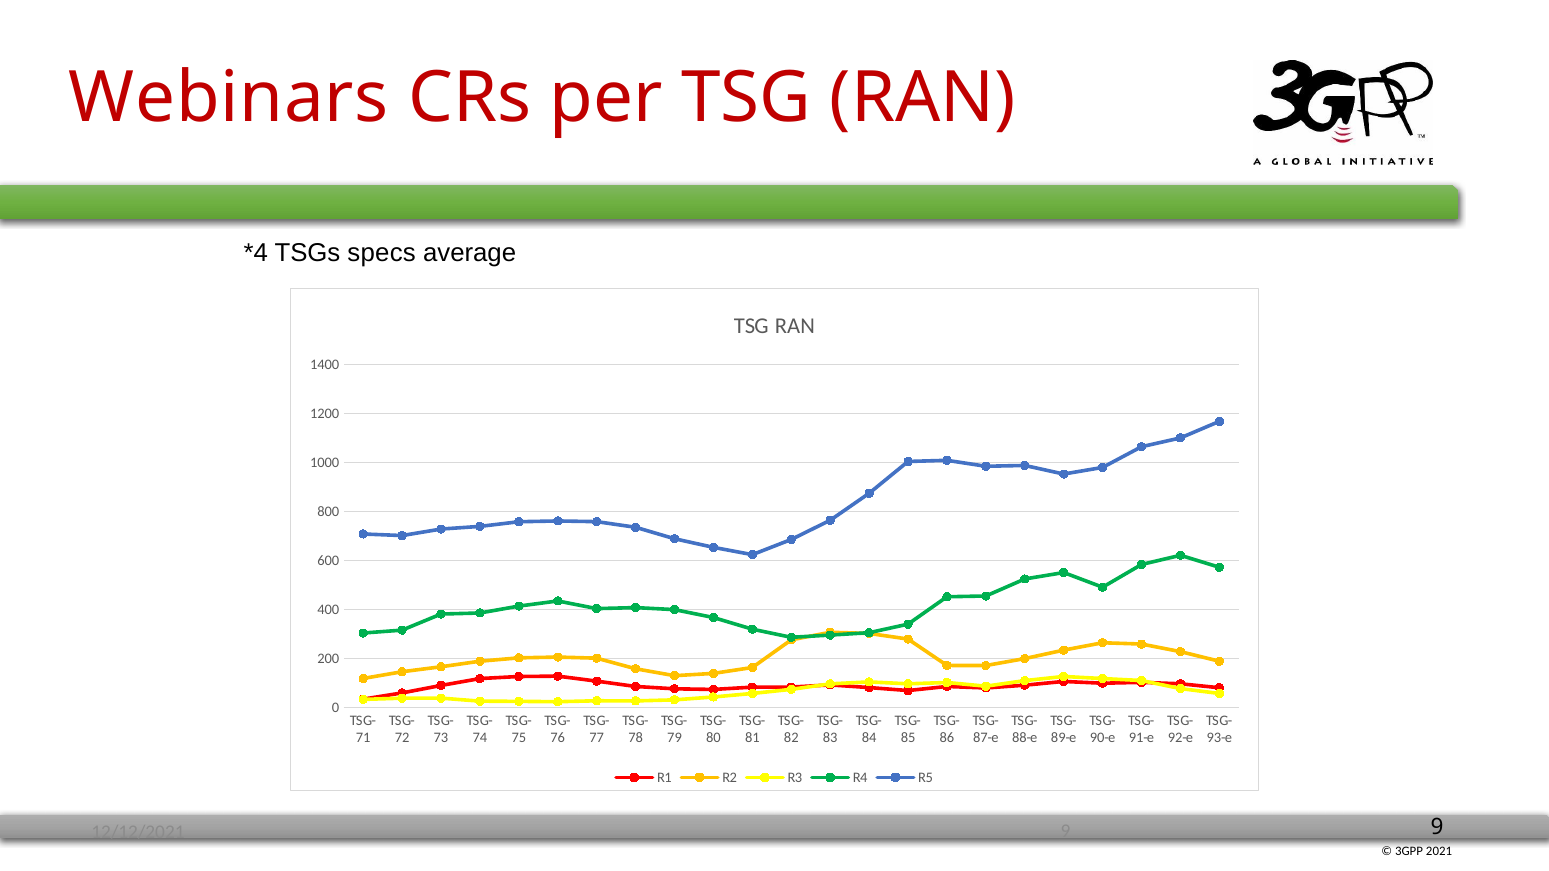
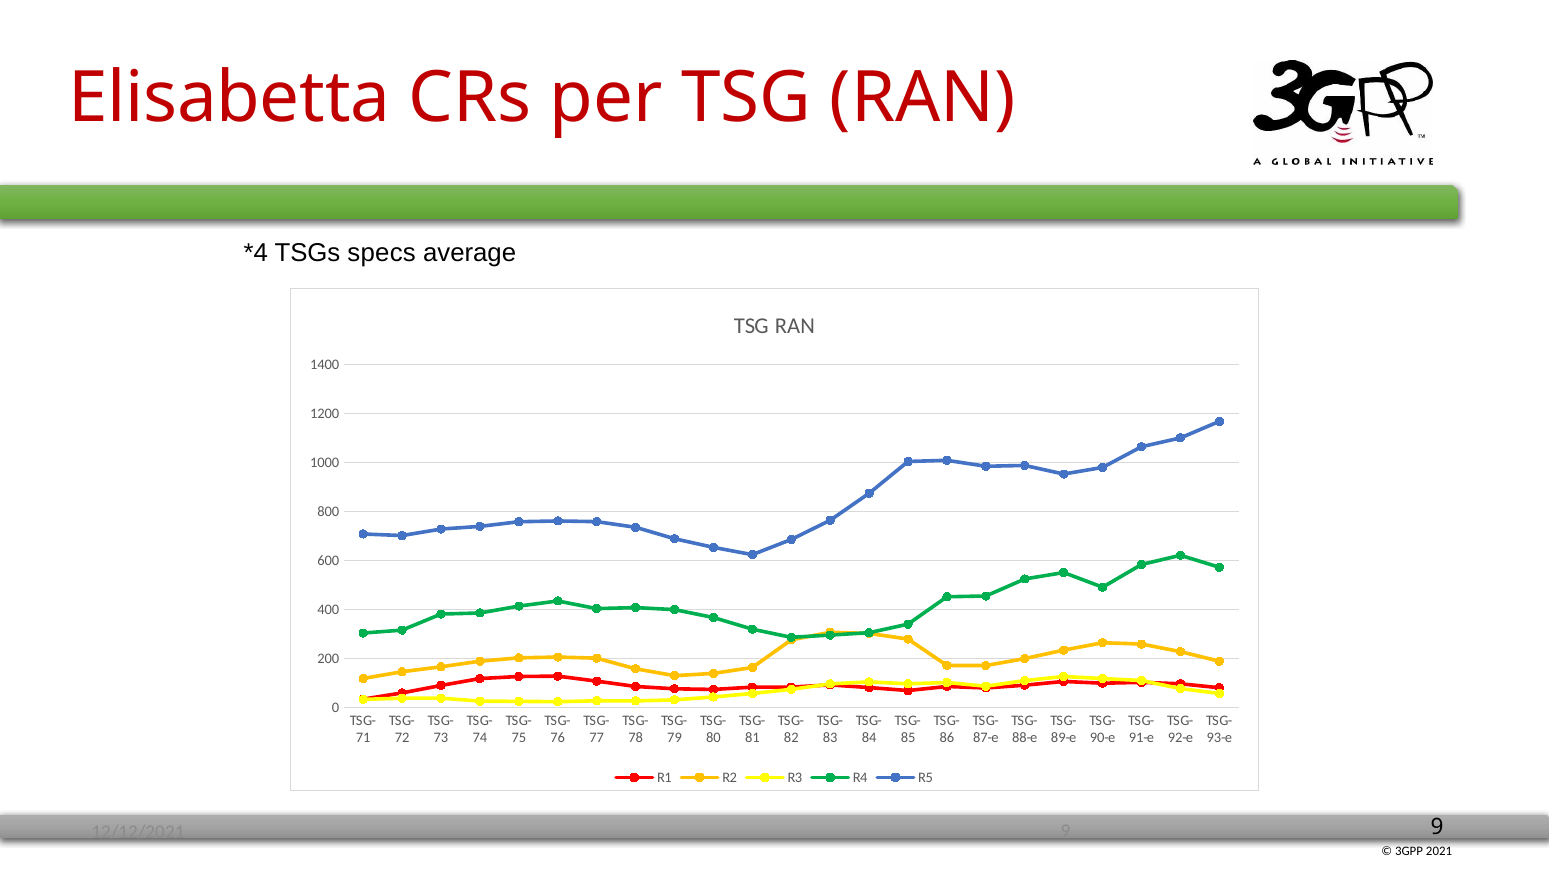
Webinars: Webinars -> Elisabetta
